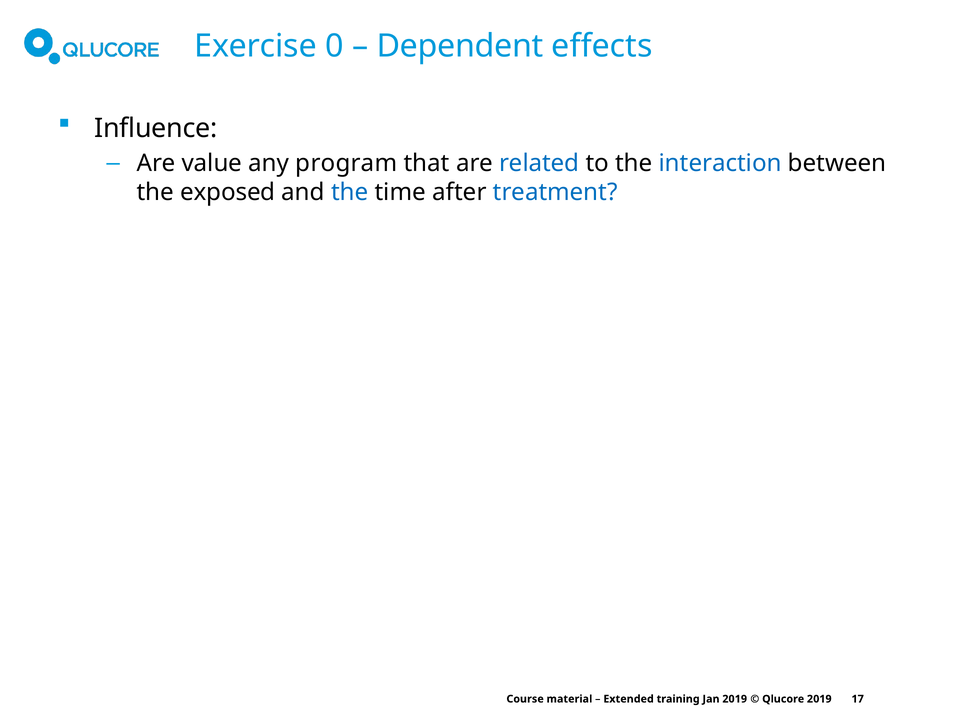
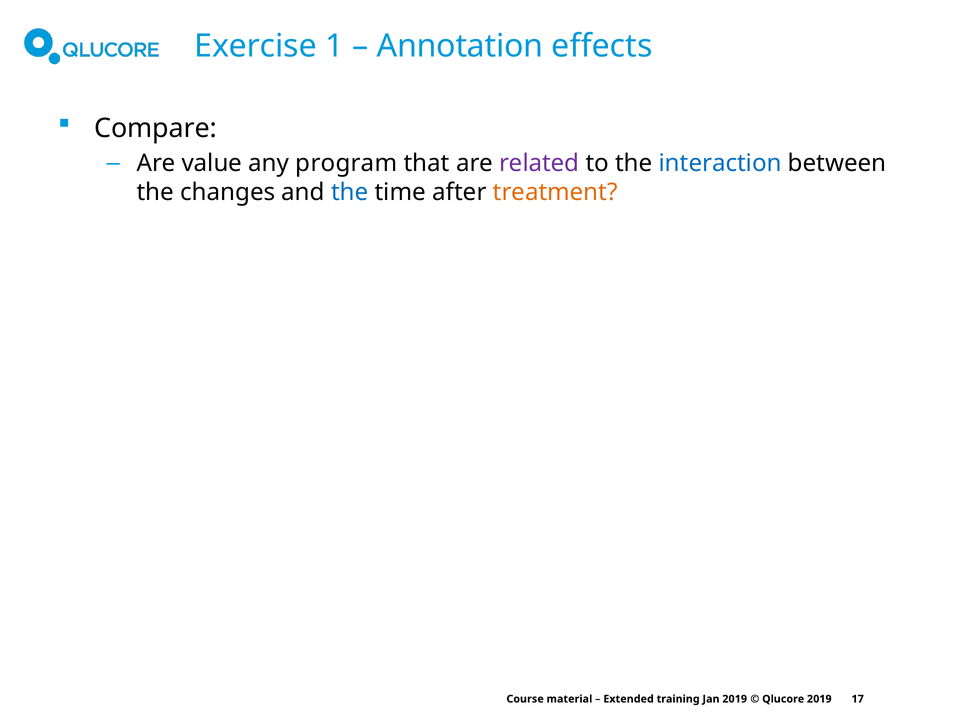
0: 0 -> 1
Dependent: Dependent -> Annotation
Influence: Influence -> Compare
related colour: blue -> purple
exposed: exposed -> changes
treatment colour: blue -> orange
